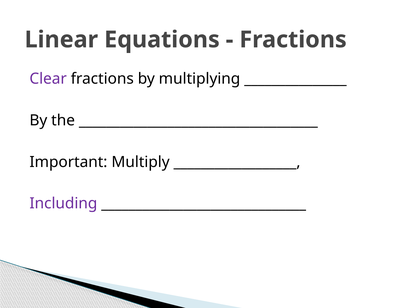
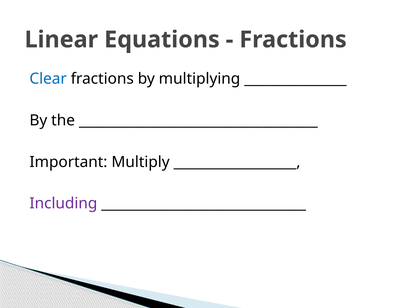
Clear colour: purple -> blue
